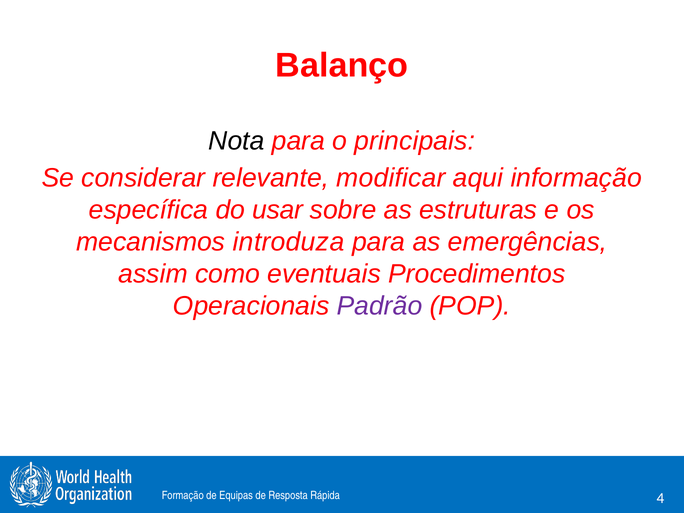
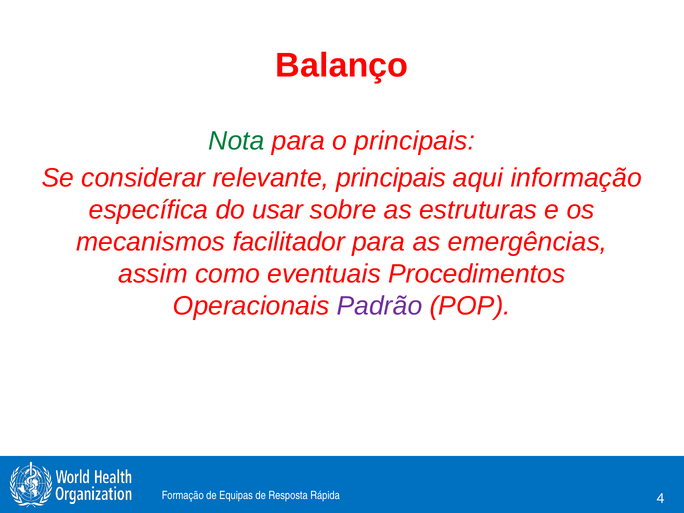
Nota colour: black -> green
relevante modificar: modificar -> principais
introduza: introduza -> facilitador
